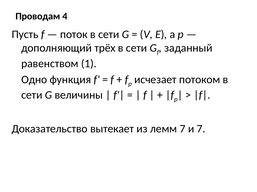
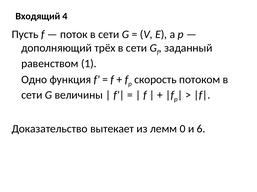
Проводам: Проводам -> Входящий
исчезает: исчезает -> скорость
лемм 7: 7 -> 0
и 7: 7 -> 6
